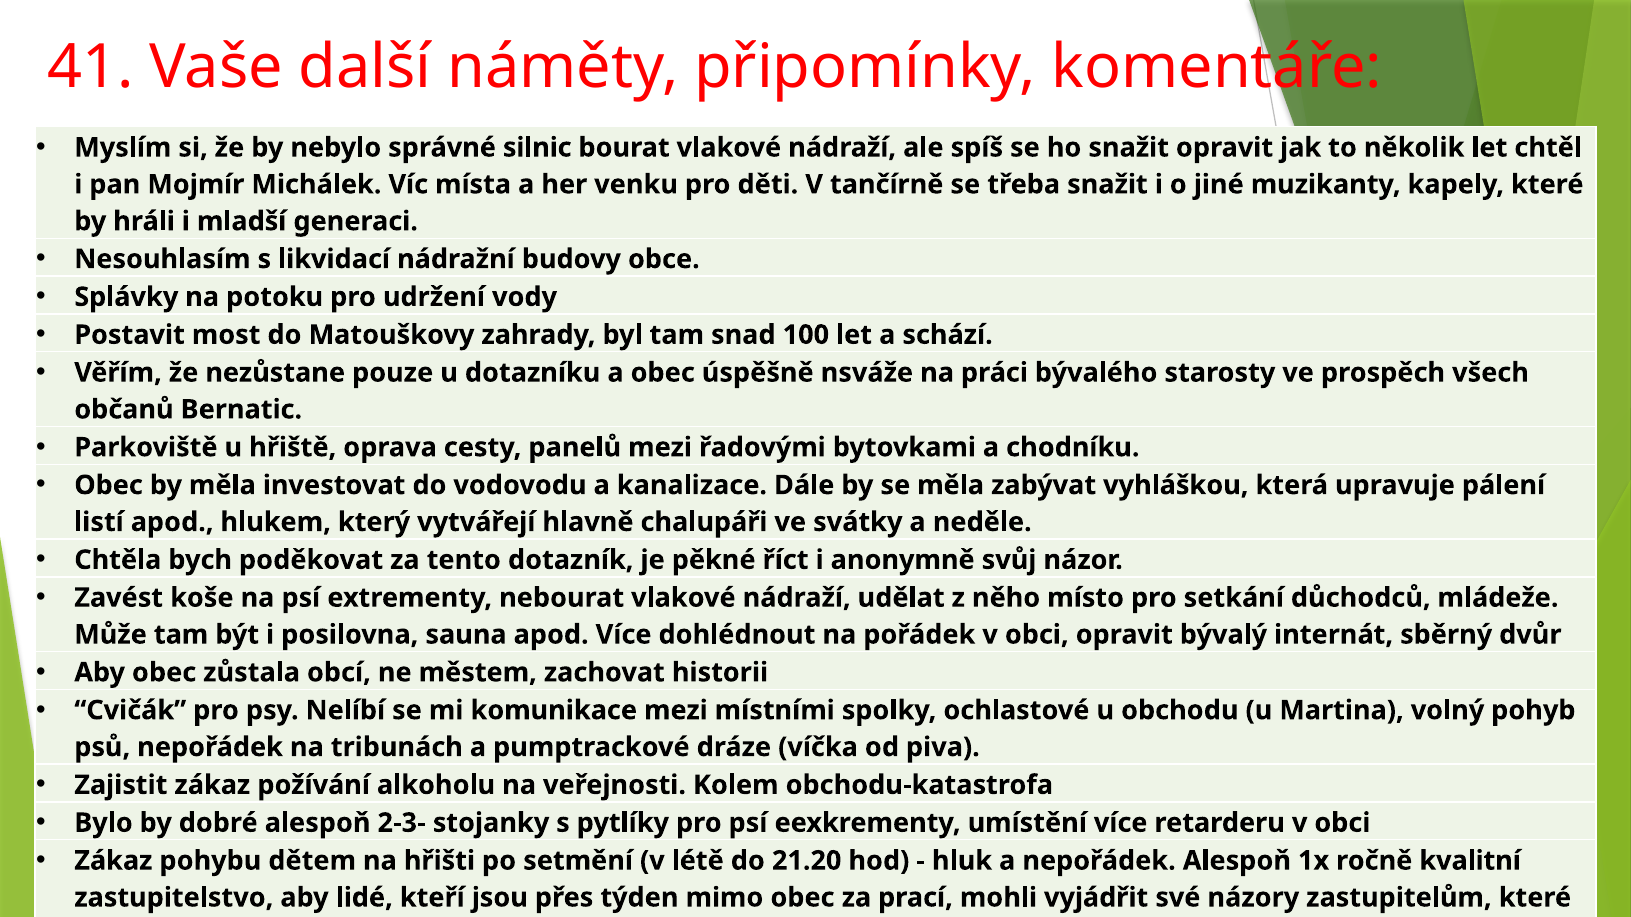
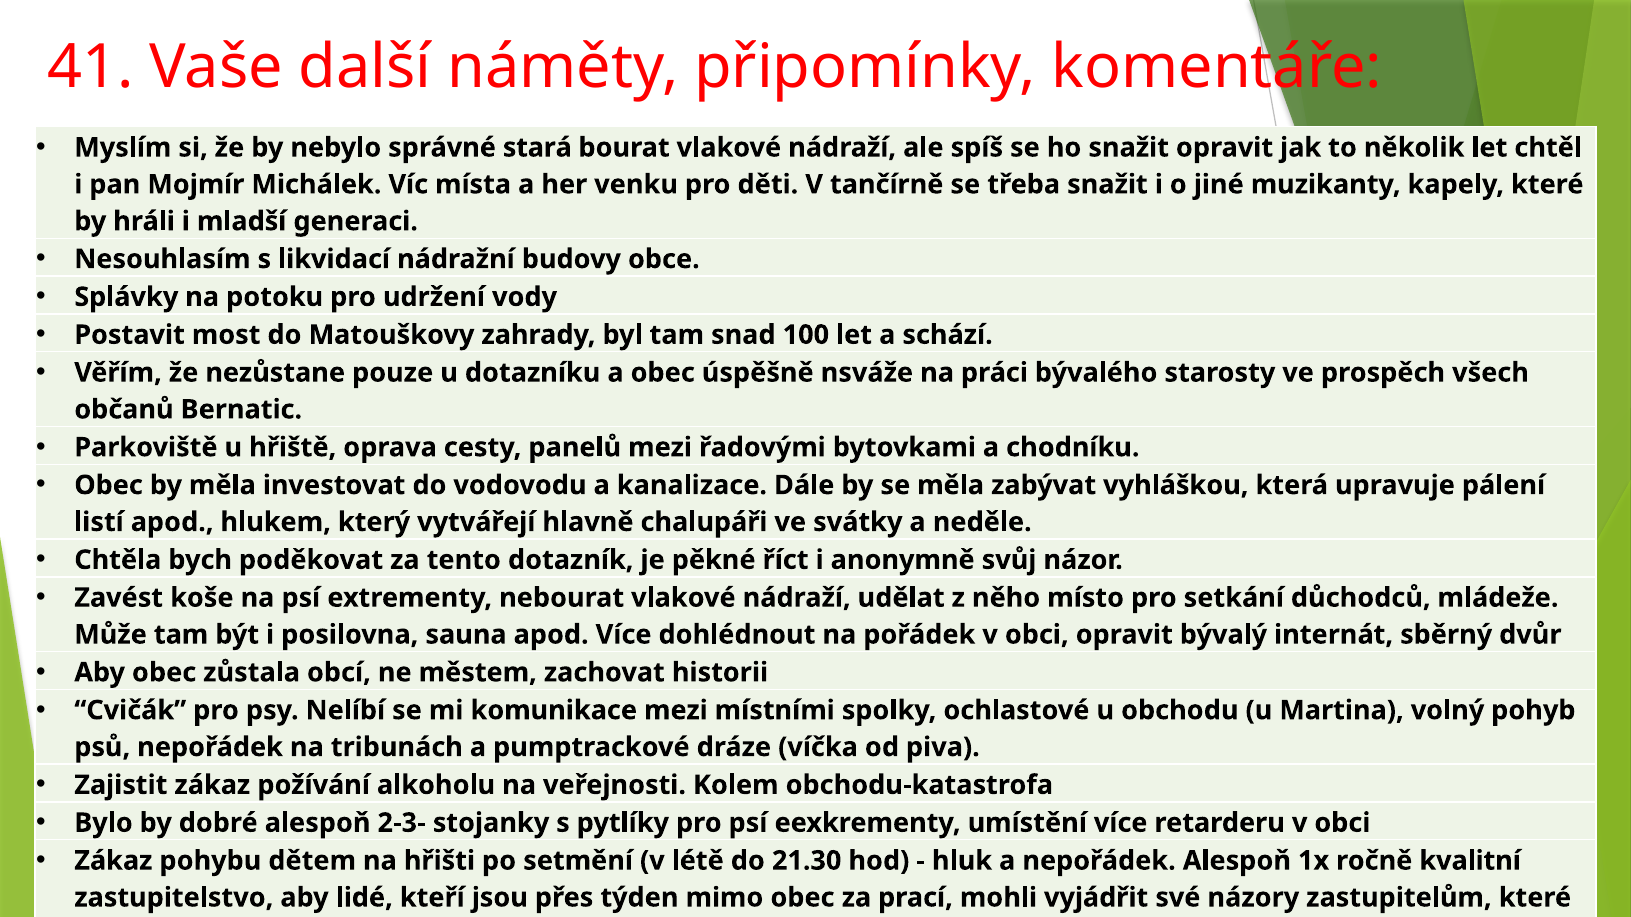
silnic: silnic -> stará
21.20: 21.20 -> 21.30
